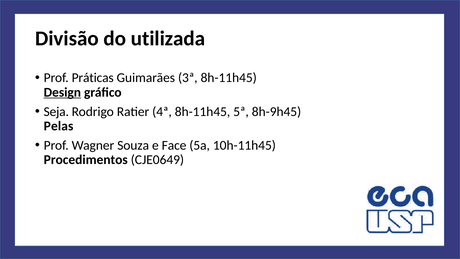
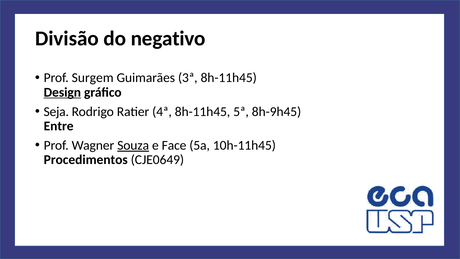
utilizada: utilizada -> negativo
Práticas: Práticas -> Surgem
Pelas: Pelas -> Entre
Souza underline: none -> present
